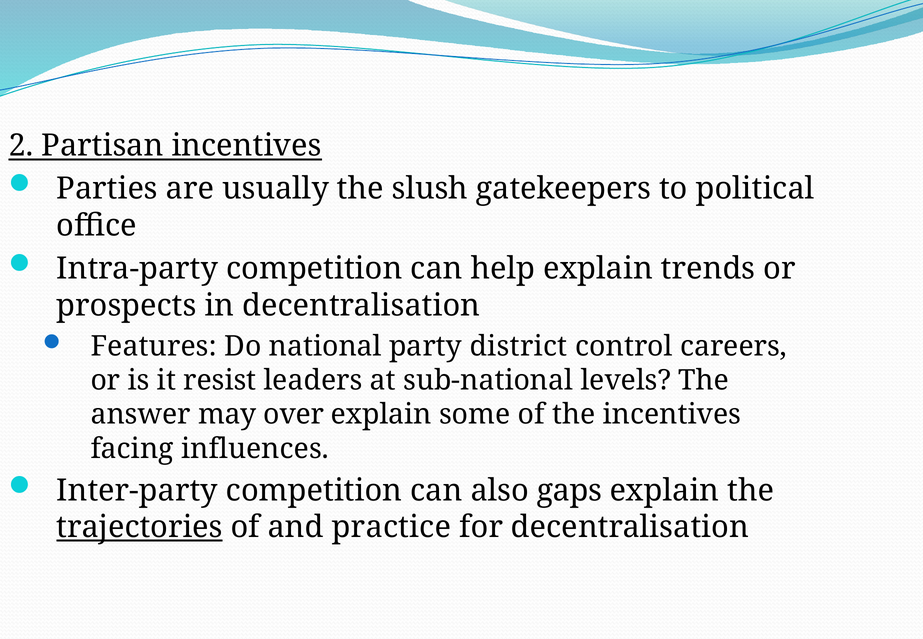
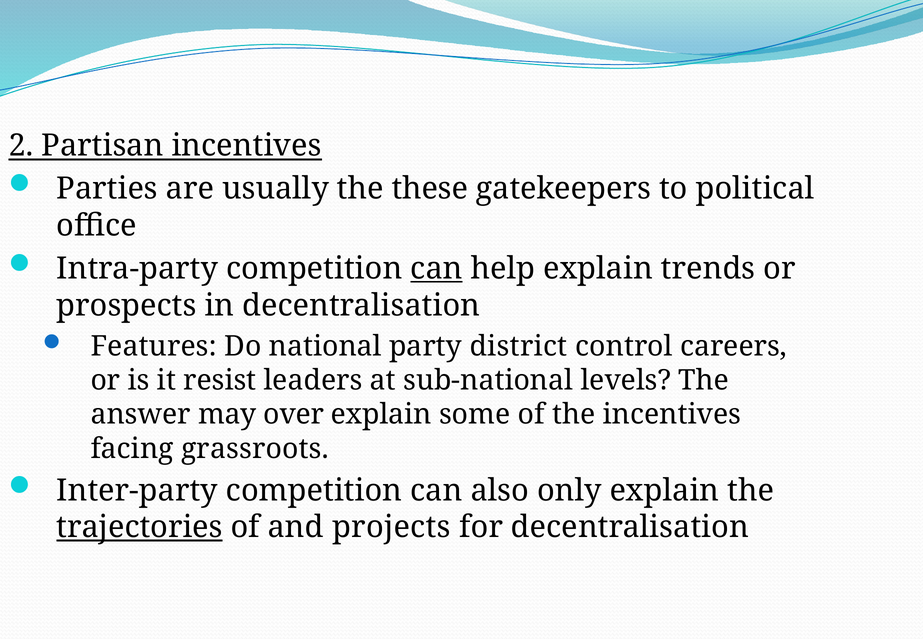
slush: slush -> these
can at (437, 269) underline: none -> present
influences: influences -> grassroots
gaps: gaps -> only
practice: practice -> projects
